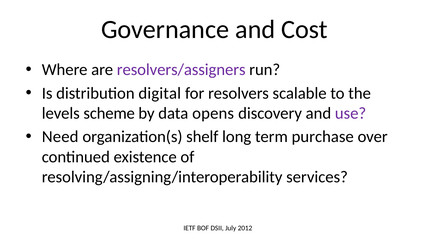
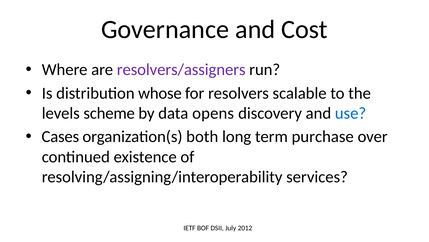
digital: digital -> whose
use colour: purple -> blue
Need: Need -> Cases
shelf: shelf -> both
